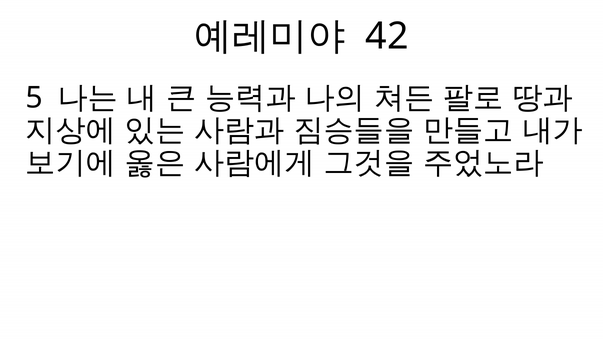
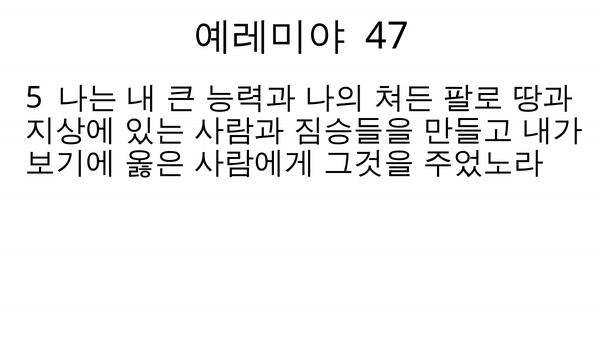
42: 42 -> 47
